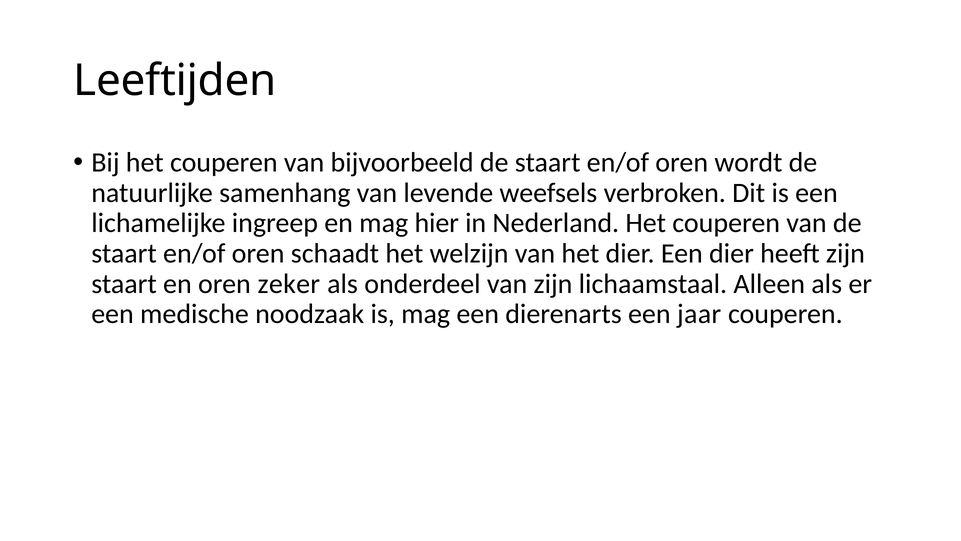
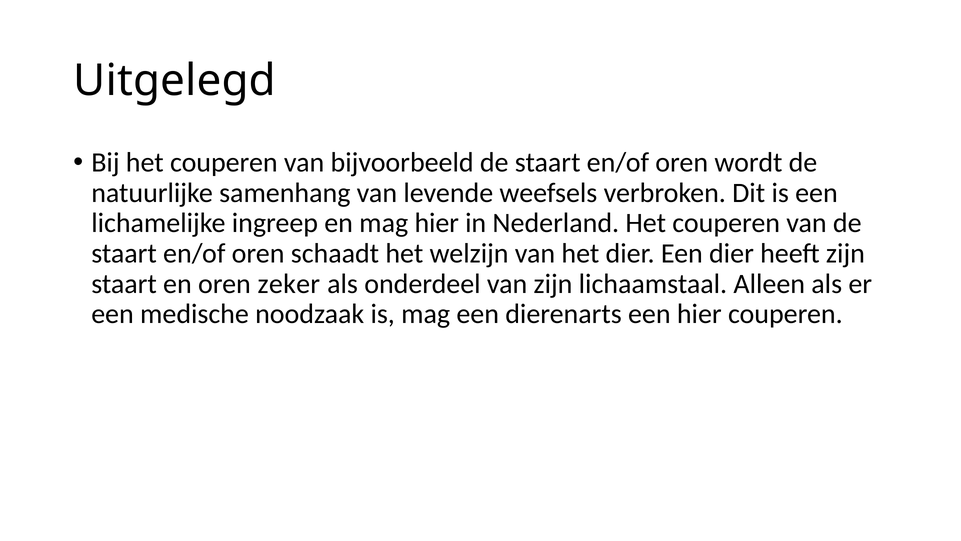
Leeftijden: Leeftijden -> Uitgelegd
een jaar: jaar -> hier
